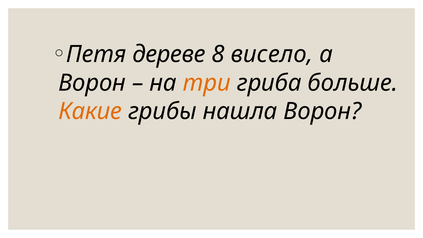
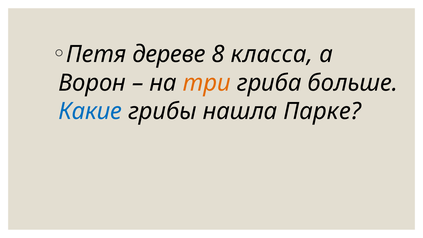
висело: висело -> класса
Какие colour: orange -> blue
нашла Ворон: Ворон -> Парке
